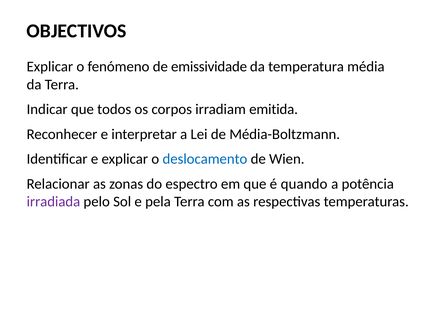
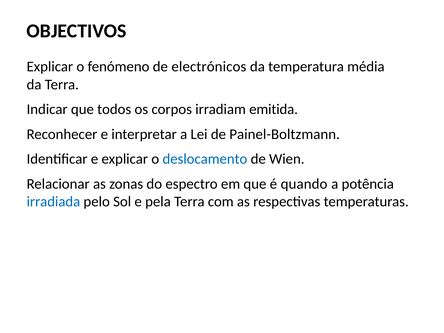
emissividade: emissividade -> electrónicos
Média-Boltzmann: Média-Boltzmann -> Painel-Boltzmann
irradiada colour: purple -> blue
